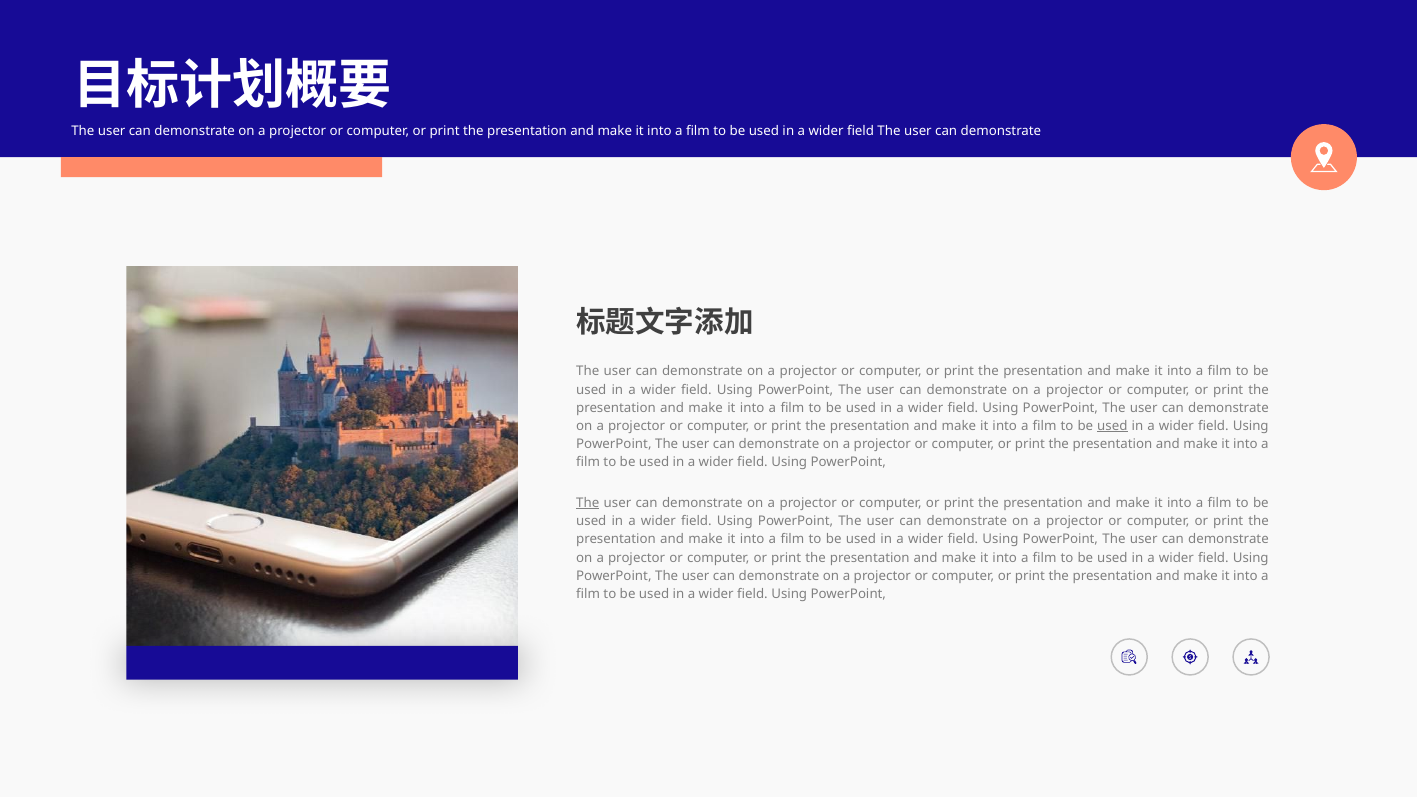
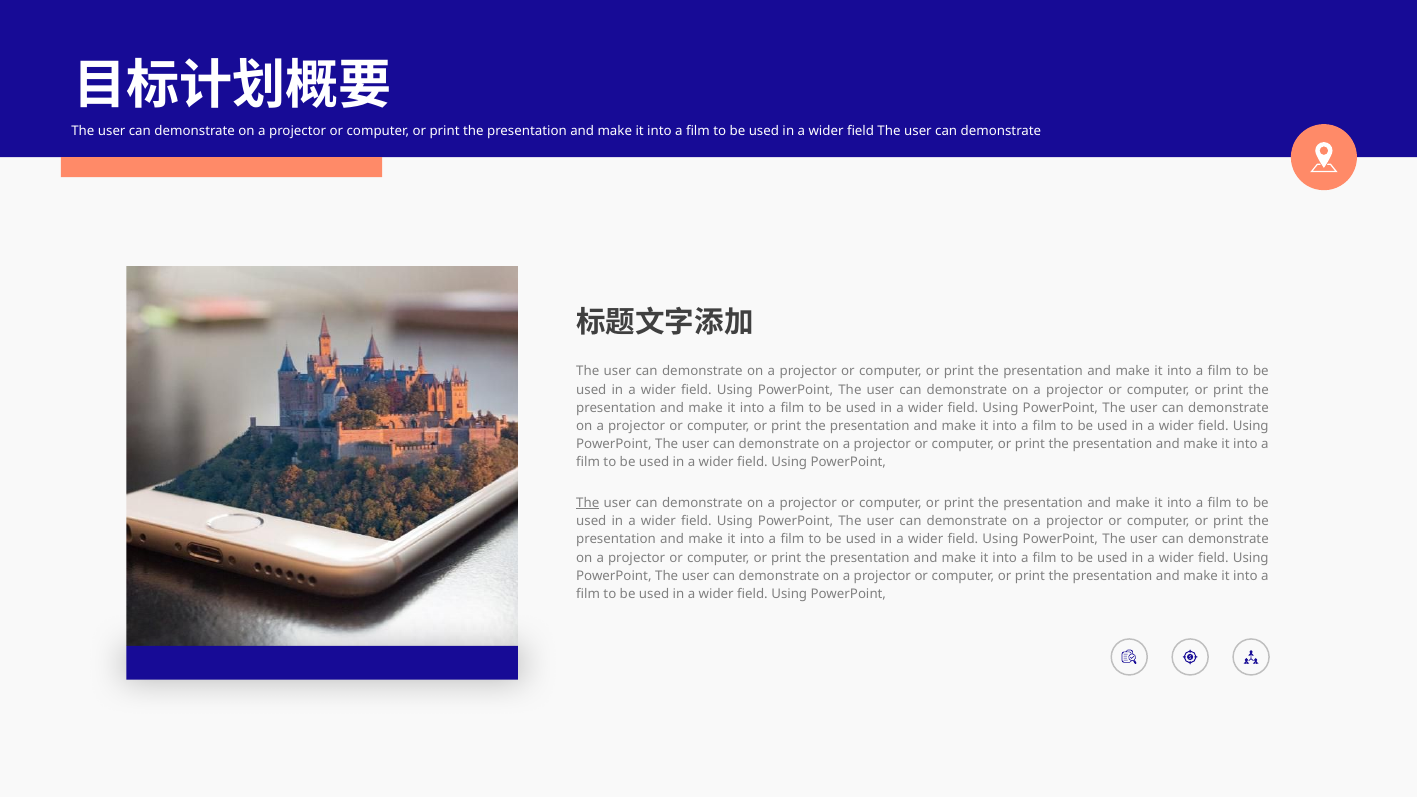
used at (1112, 426) underline: present -> none
